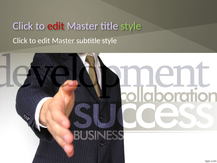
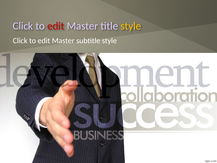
style at (131, 26) colour: light green -> yellow
